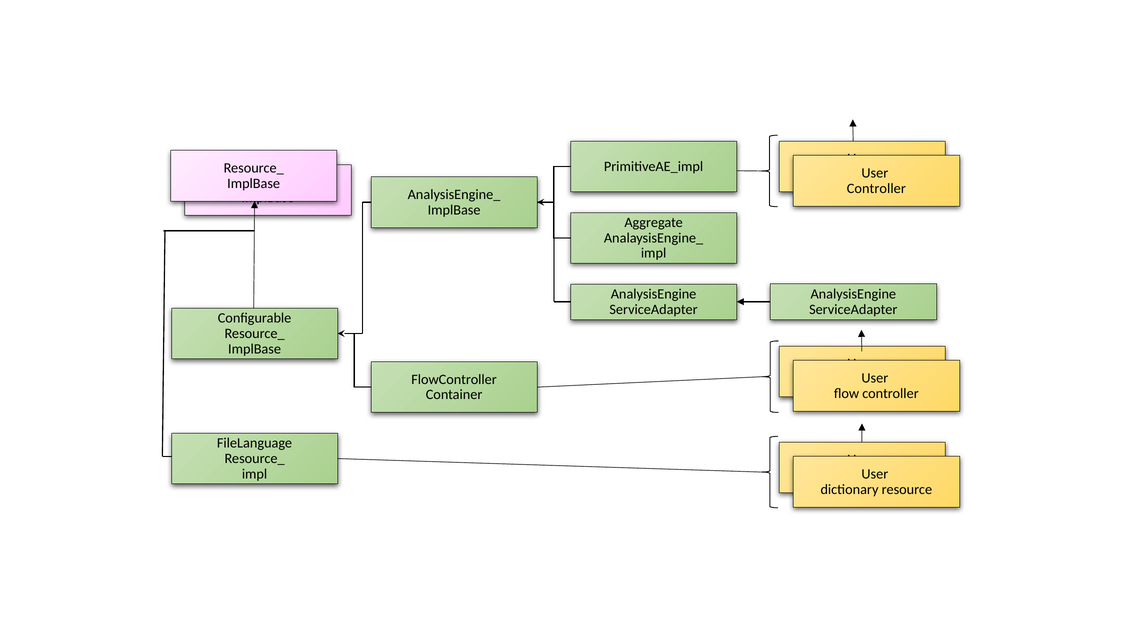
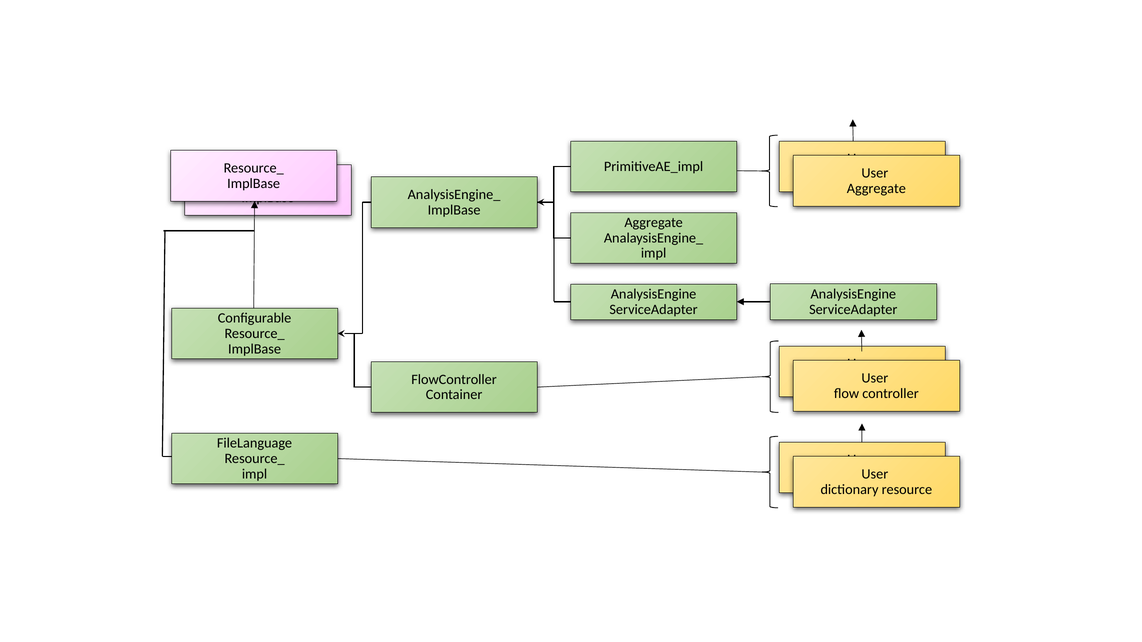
Controller at (876, 188): Controller -> Aggregate
